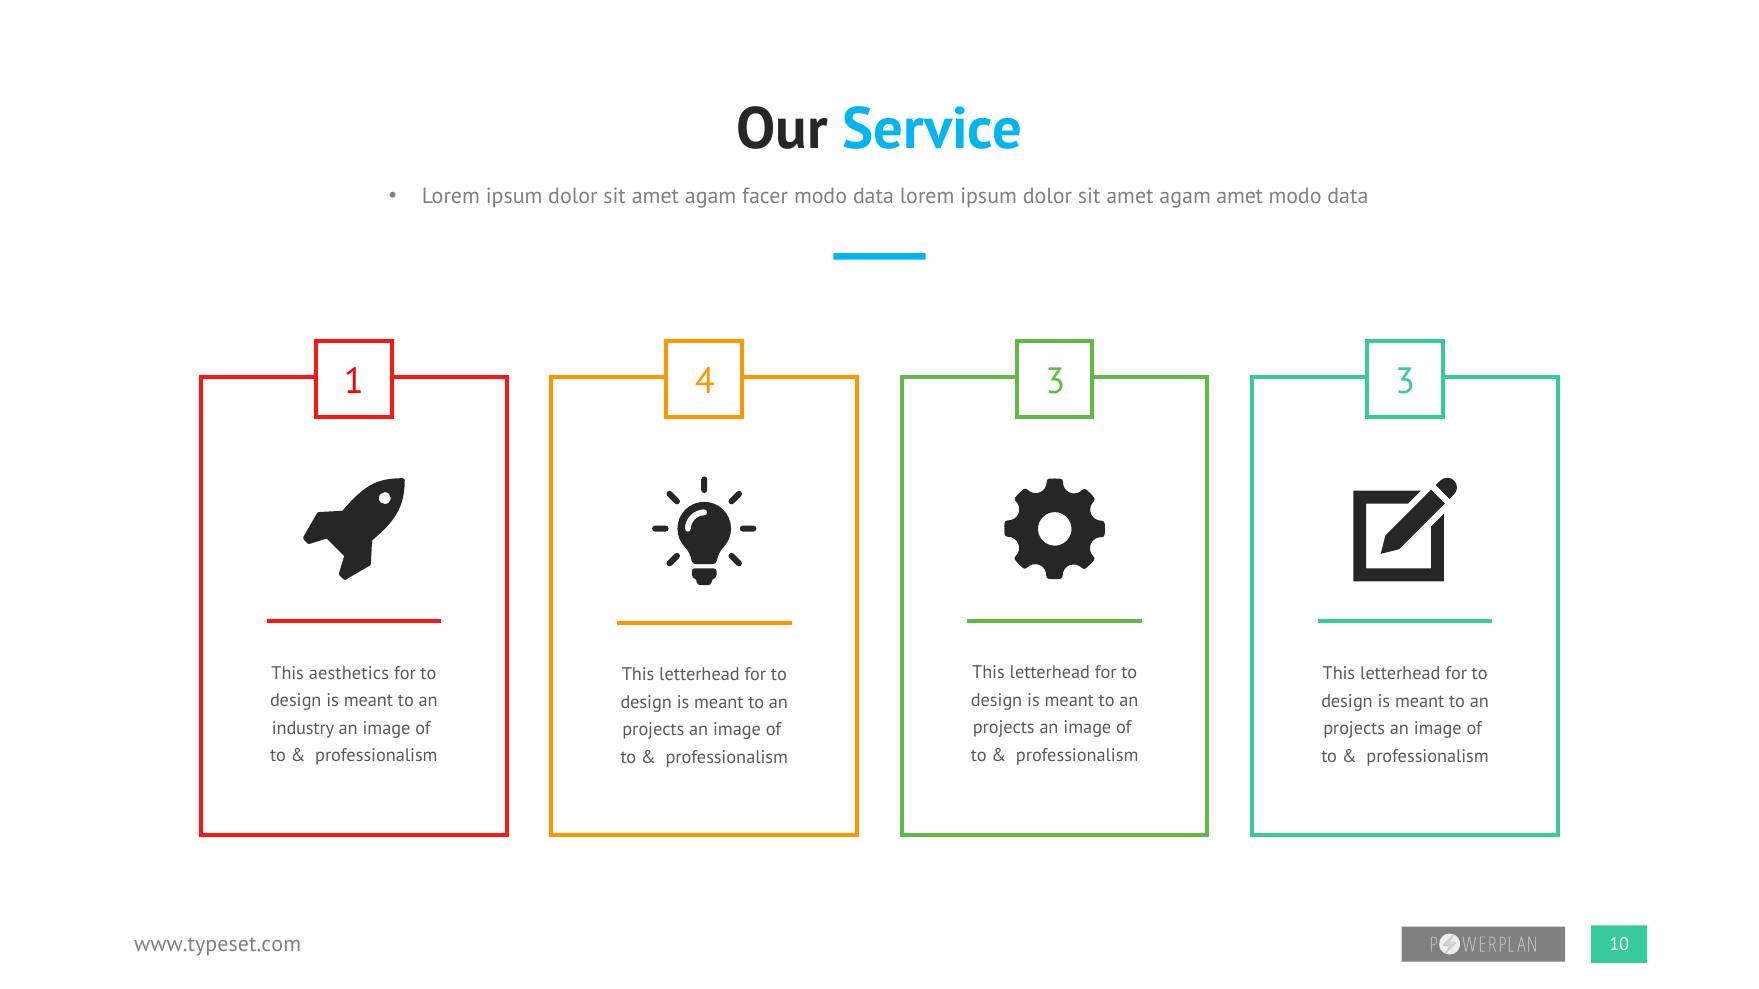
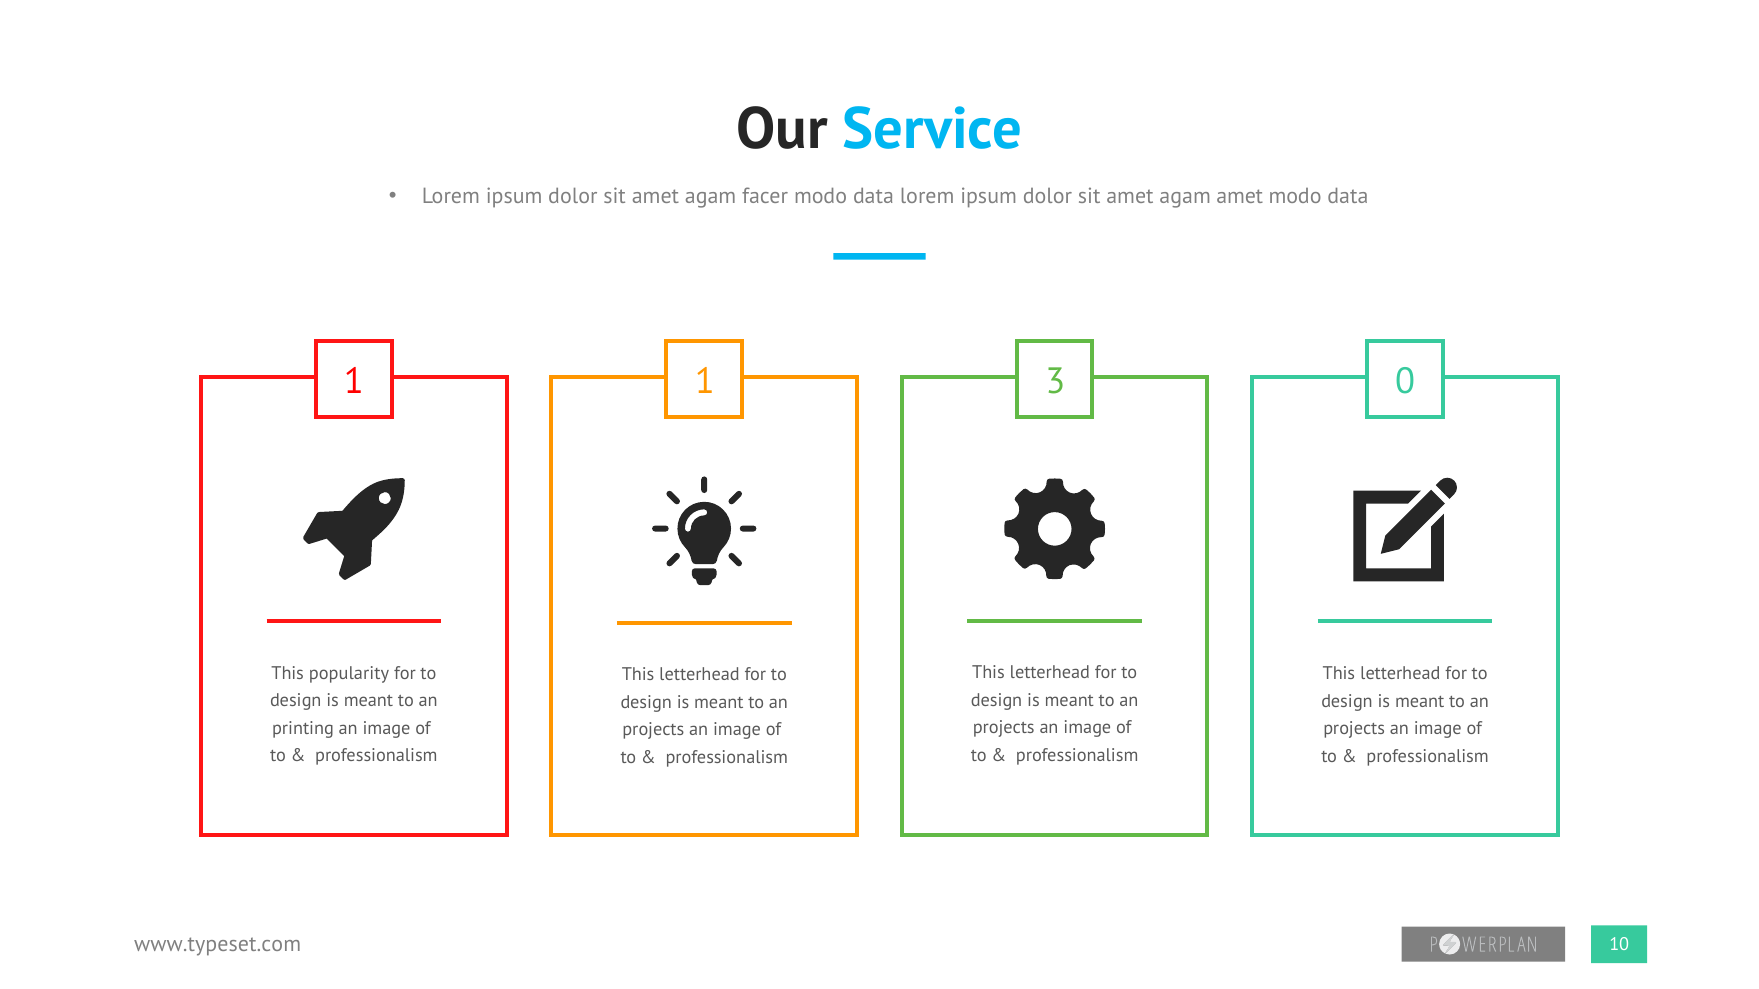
1 4: 4 -> 1
3 3: 3 -> 0
aesthetics: aesthetics -> popularity
industry: industry -> printing
